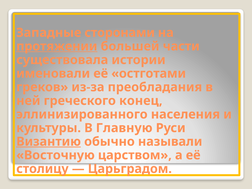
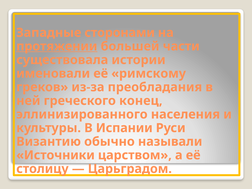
остготами: остготами -> римскому
Главную: Главную -> Испании
Византию underline: present -> none
Восточную: Восточную -> Источники
